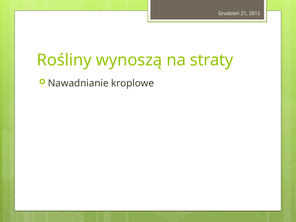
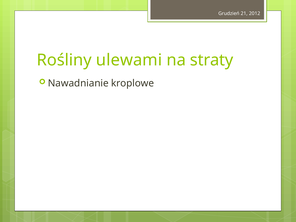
wynoszą: wynoszą -> ulewami
